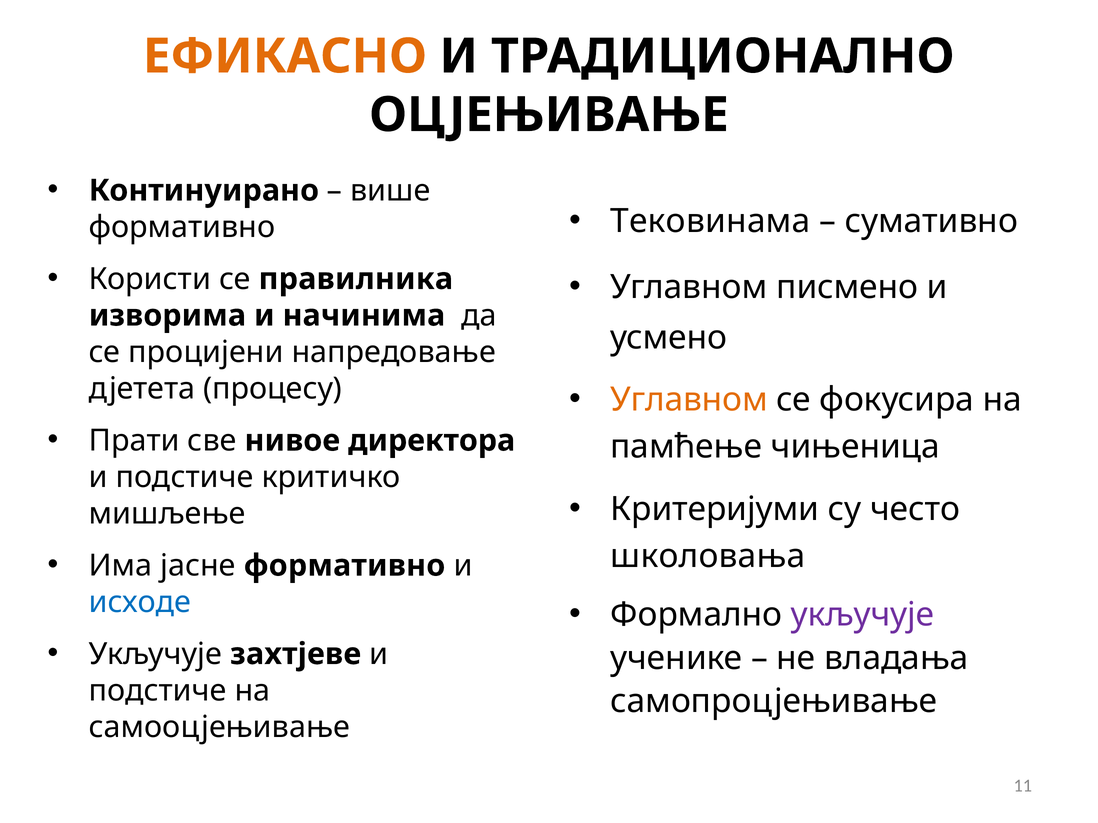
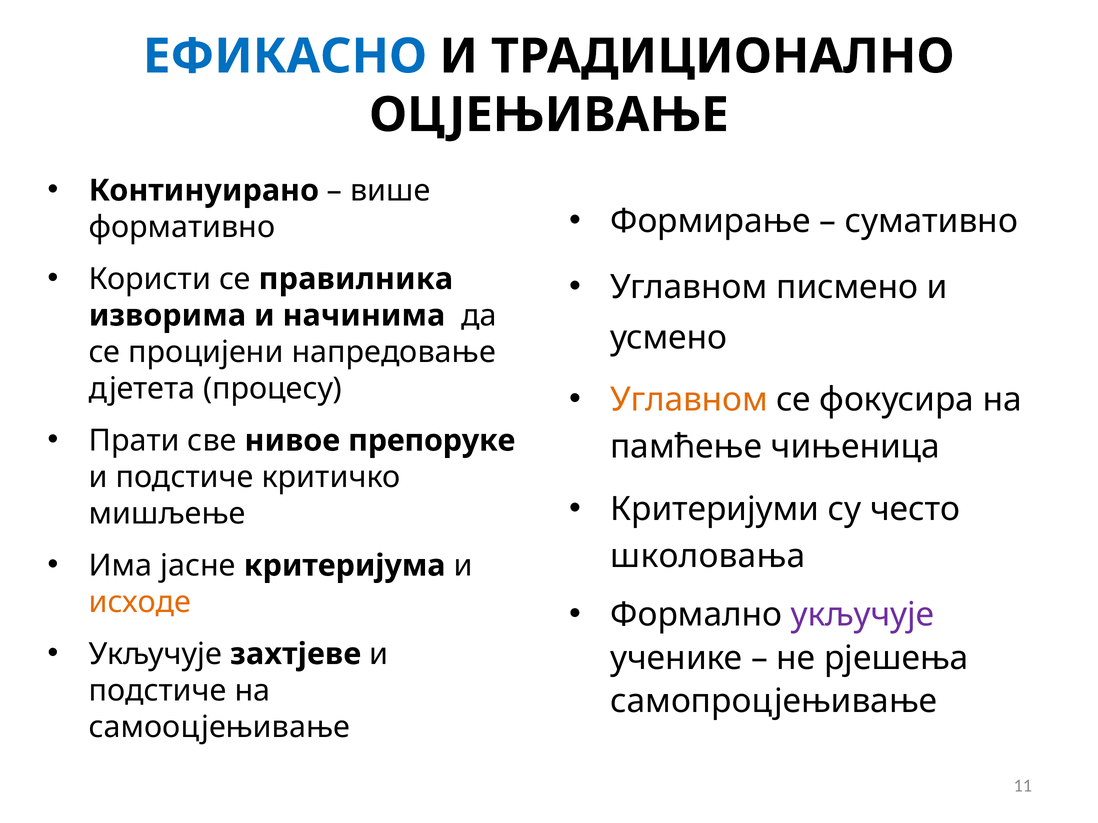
ЕФИКАСНО colour: orange -> blue
Тековинама: Тековинама -> Формирање
директора: директора -> препоруке
јасне формативно: формативно -> критеријума
исходе colour: blue -> orange
владања: владања -> рјешења
